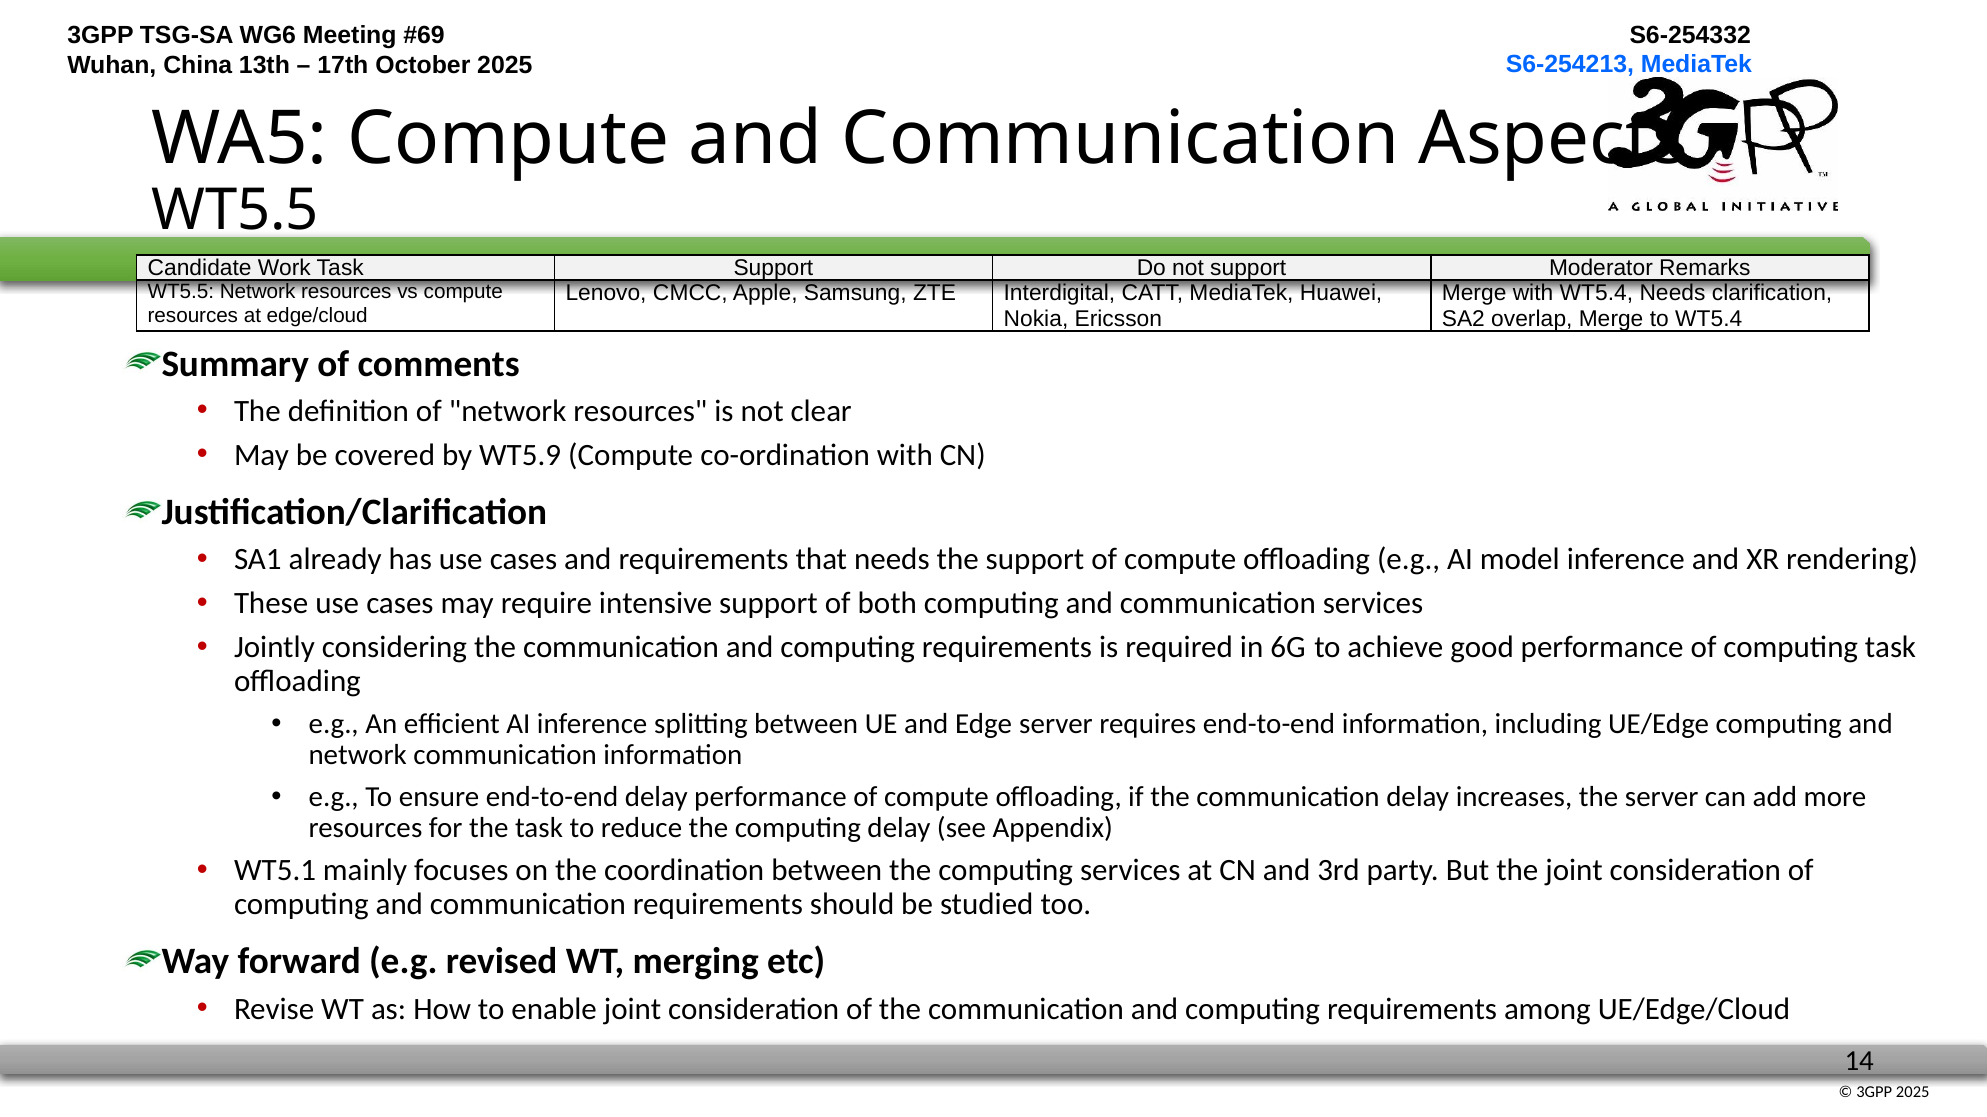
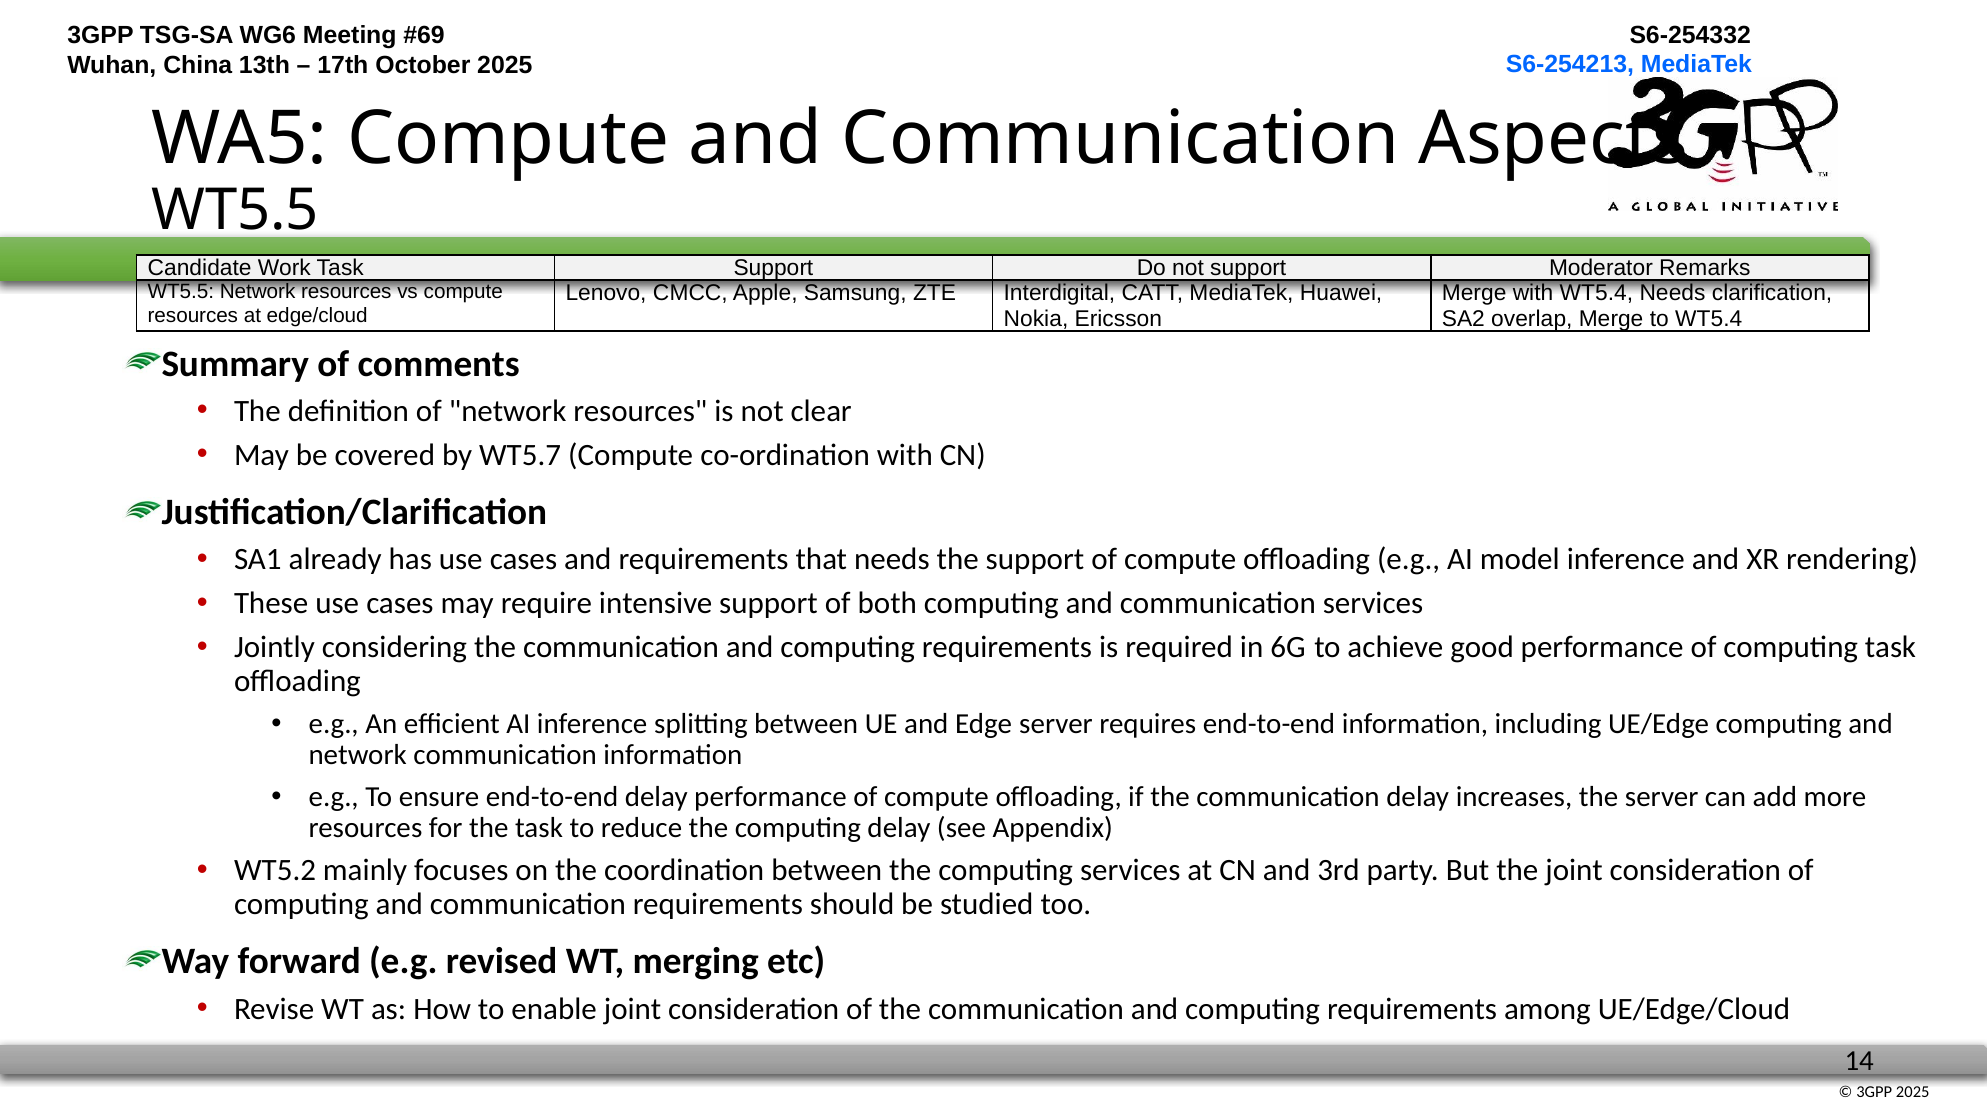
WT5.9: WT5.9 -> WT5.7
WT5.1: WT5.1 -> WT5.2
